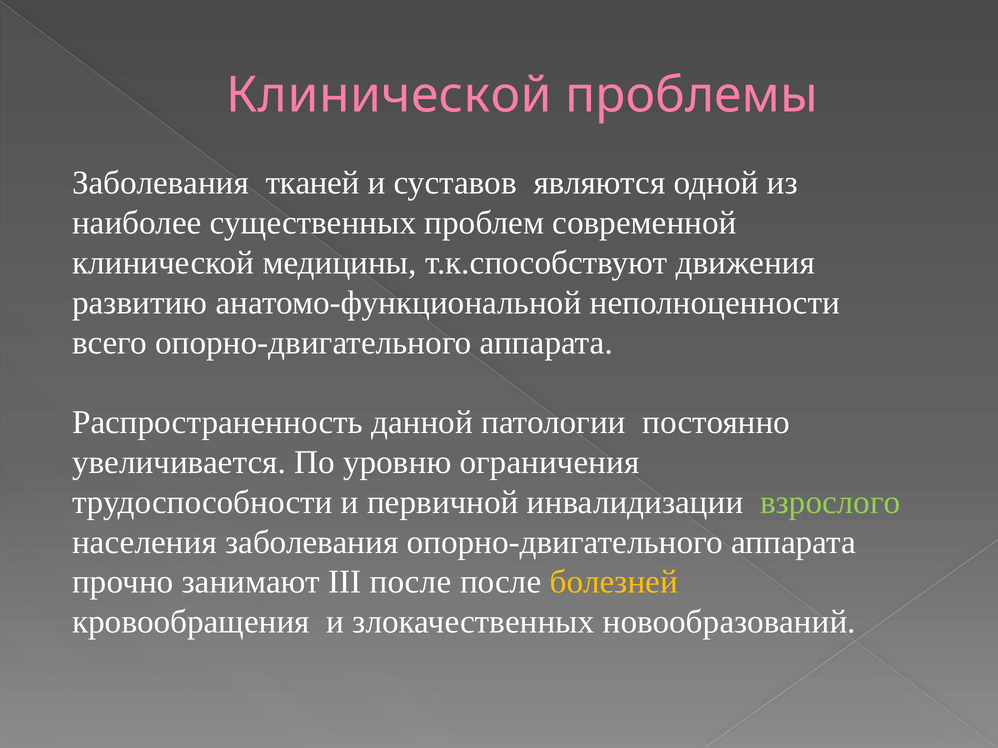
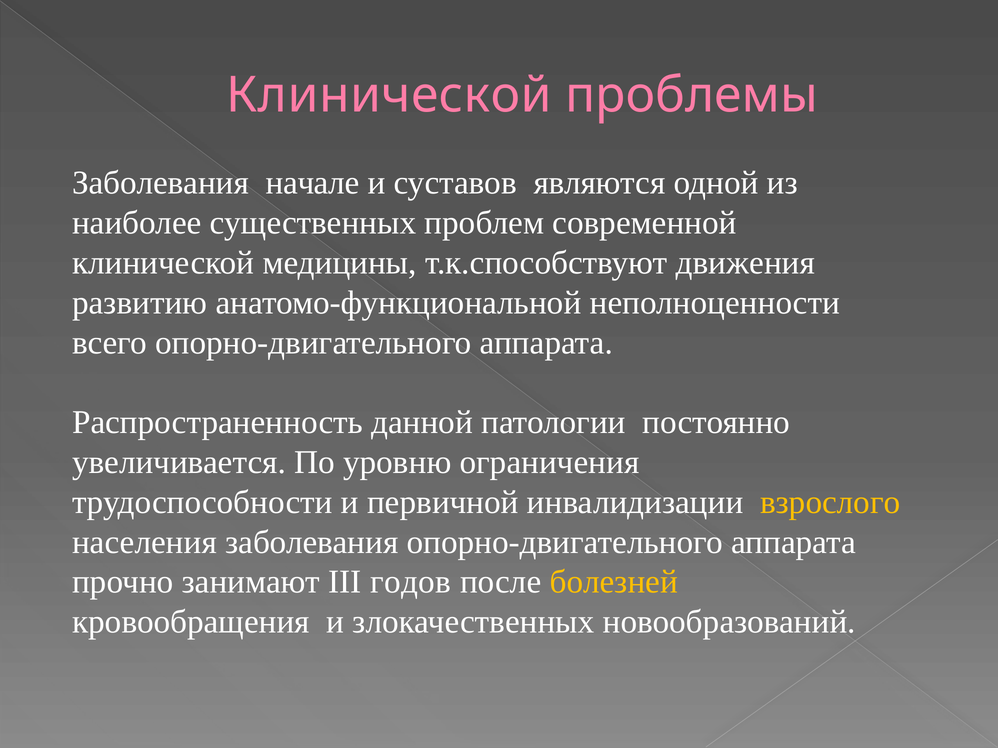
тканей: тканей -> начале
взрослого colour: light green -> yellow
III после: после -> годов
